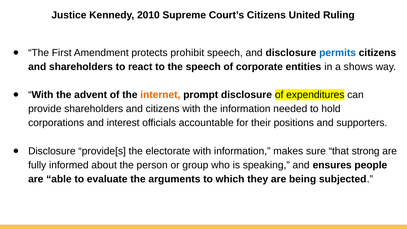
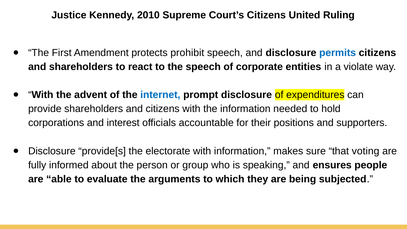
shows: shows -> violate
internet colour: orange -> blue
strong: strong -> voting
